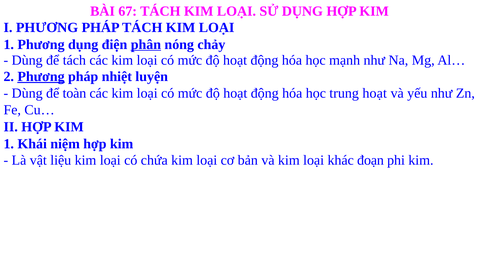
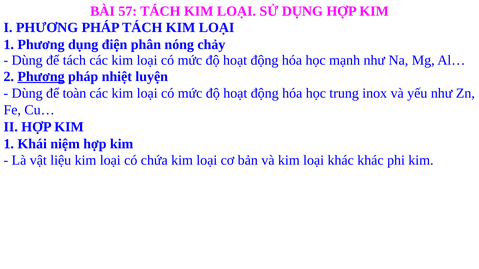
67: 67 -> 57
phân underline: present -> none
trung hoạt: hoạt -> inox
khác đoạn: đoạn -> khác
